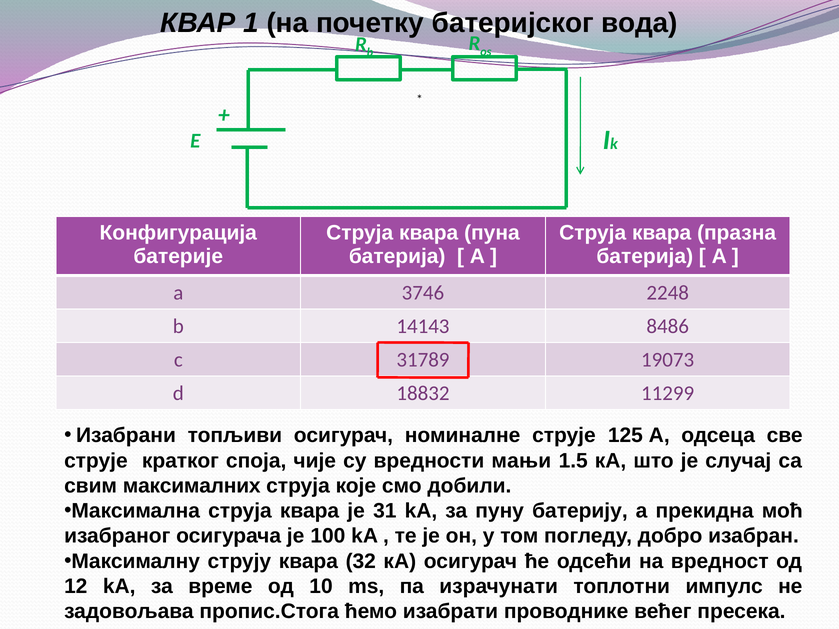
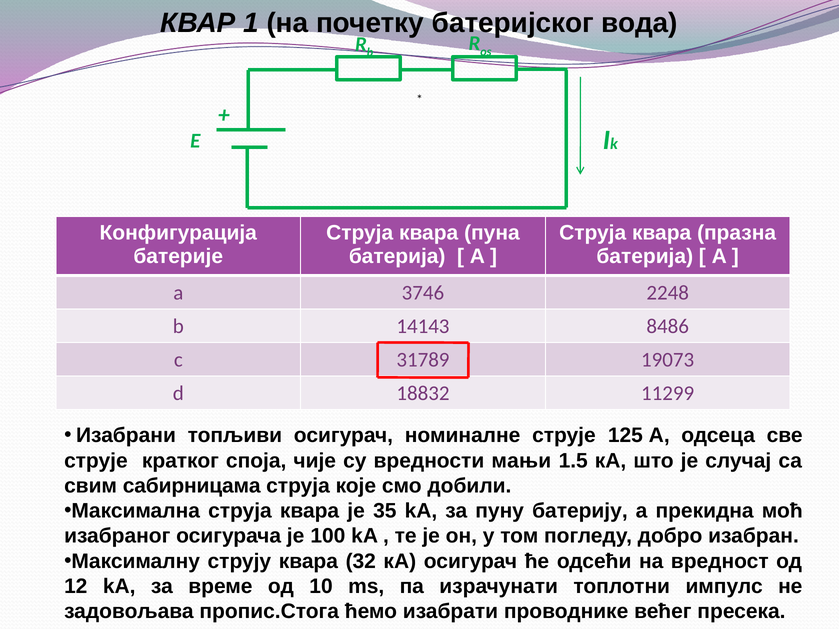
максималних: максималних -> сабирницама
31: 31 -> 35
